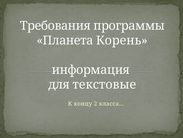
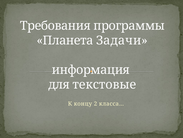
Корень: Корень -> Задачи
